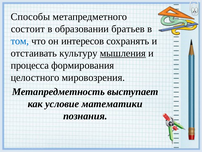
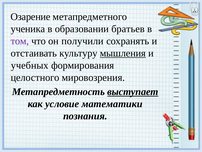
Способы: Способы -> Озарение
состоит: состоит -> ученика
том colour: blue -> purple
интересов: интересов -> получили
процесса: процесса -> учебных
выступает underline: none -> present
